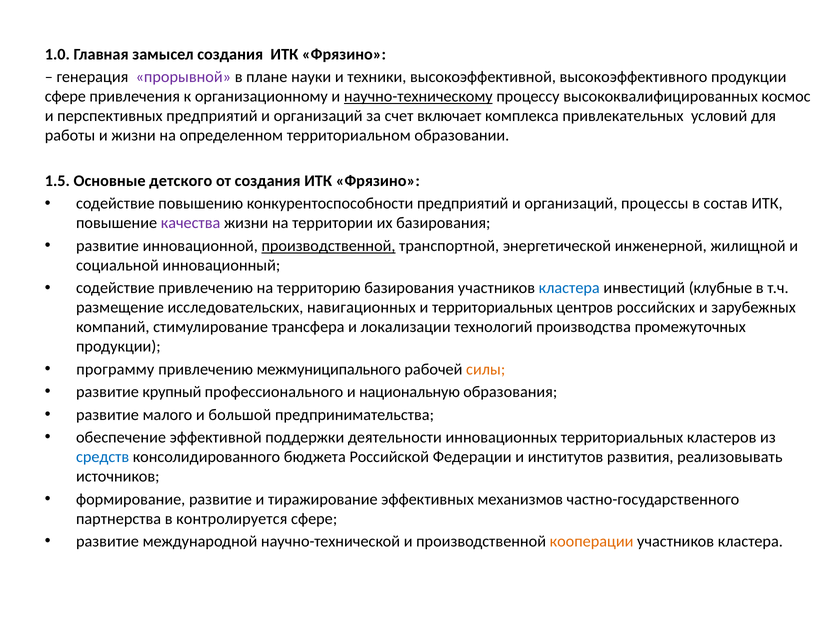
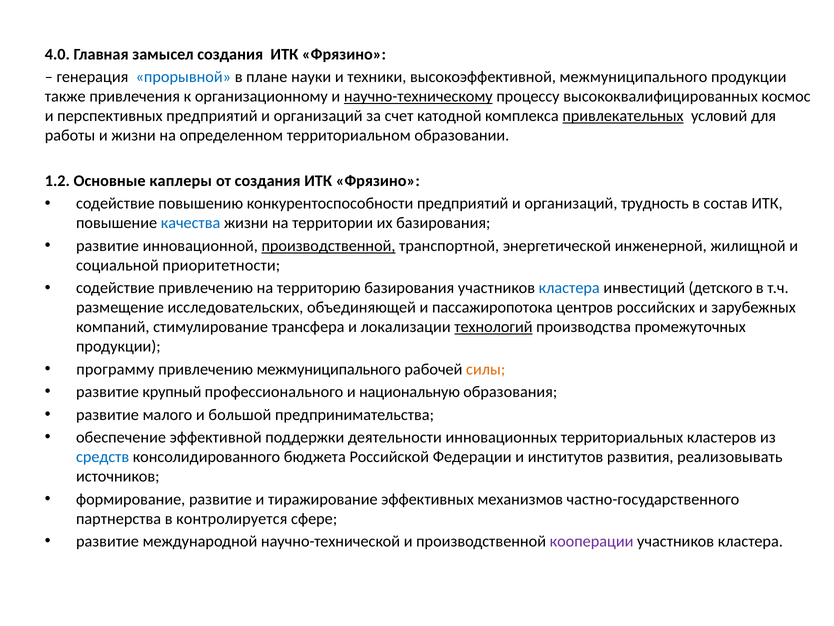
1.0: 1.0 -> 4.0
прорывной colour: purple -> blue
высокоэффективной высокоэффективного: высокоэффективного -> межмуниципального
сфере at (65, 96): сфере -> также
включает: включает -> катодной
привлекательных underline: none -> present
1.5: 1.5 -> 1.2
детского: детского -> каплеры
процессы: процессы -> трудность
качества colour: purple -> blue
инновационный: инновационный -> приоритетности
клубные: клубные -> детского
навигационных: навигационных -> объединяющей
и территориальных: территориальных -> пассажиропотока
технологий underline: none -> present
кооперации colour: orange -> purple
